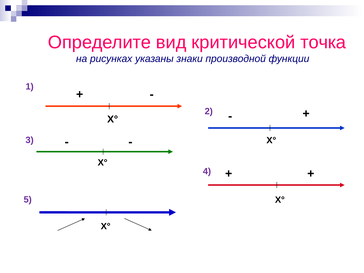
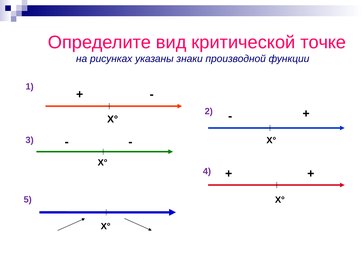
точка: точка -> точке
